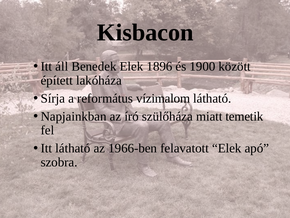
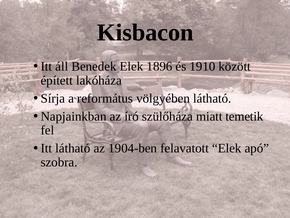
1900: 1900 -> 1910
vízimalom: vízimalom -> völgyében
1966-ben: 1966-ben -> 1904-ben
